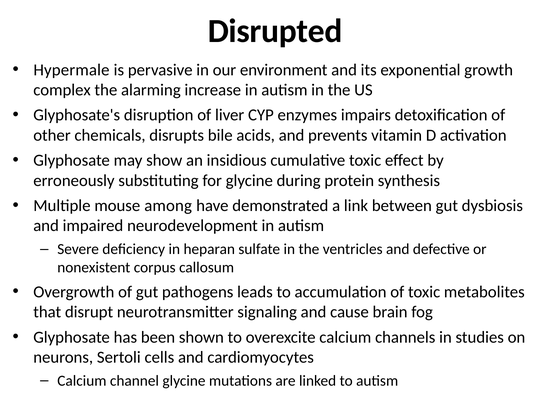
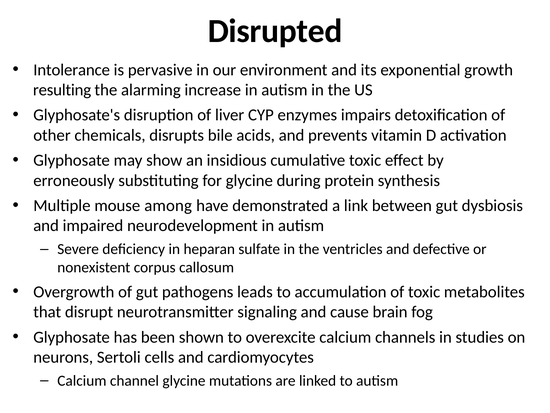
Hypermale: Hypermale -> Intolerance
complex: complex -> resulting
